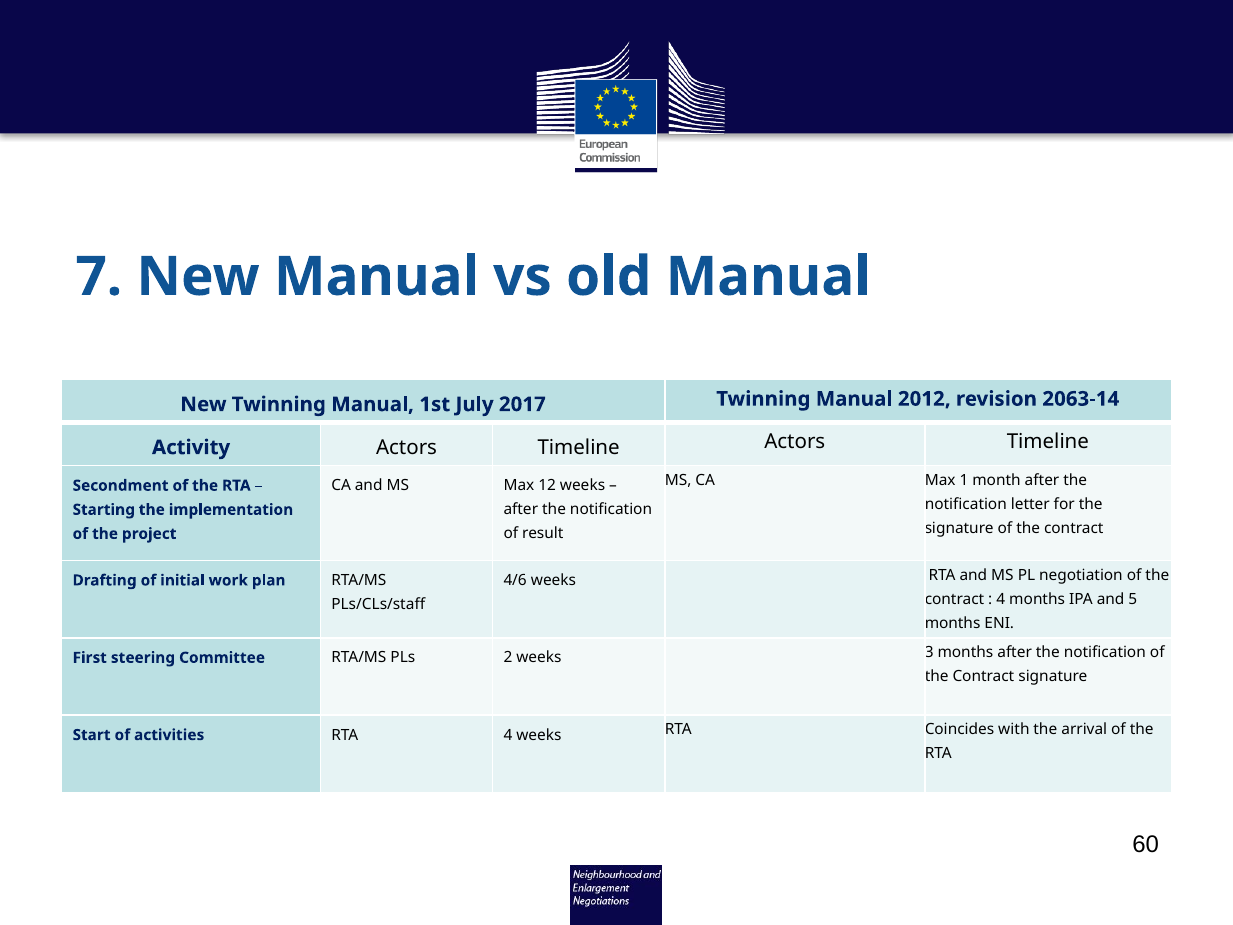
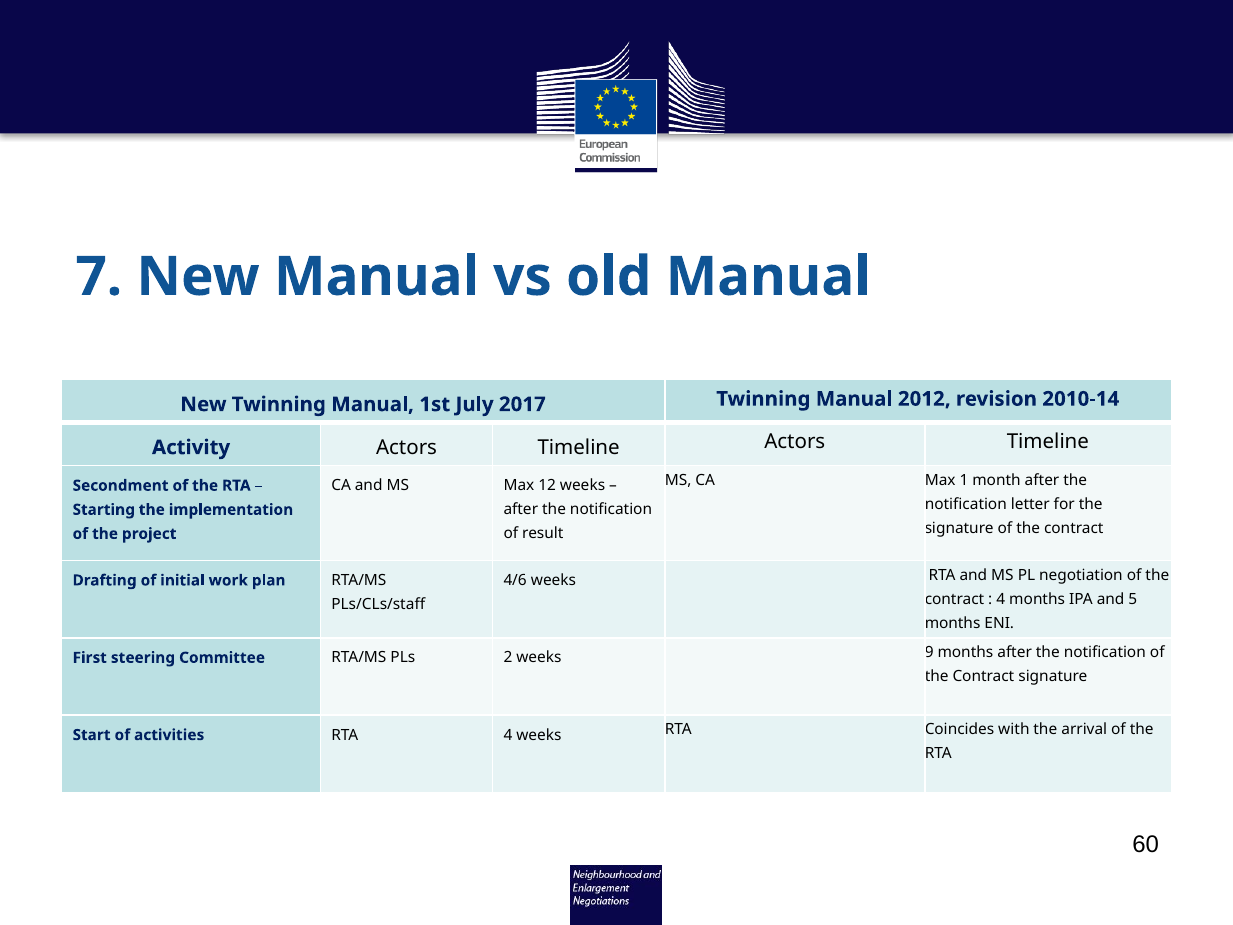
2063-14: 2063-14 -> 2010-14
3: 3 -> 9
